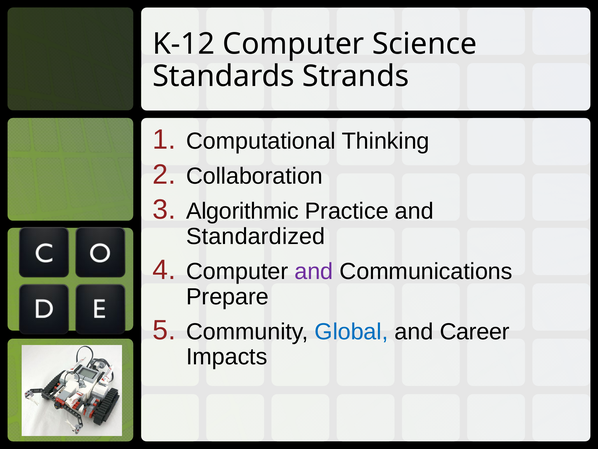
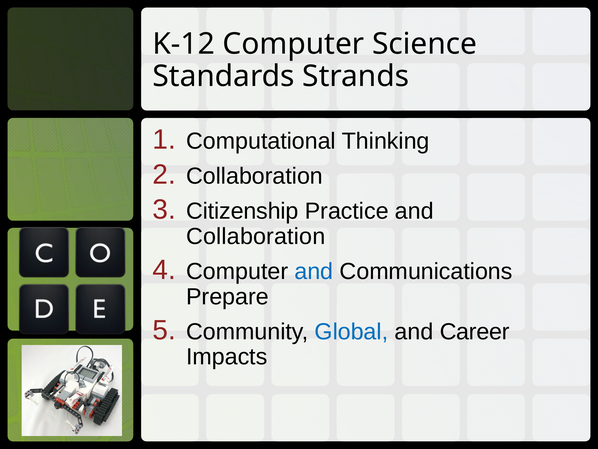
Algorithmic: Algorithmic -> Citizenship
Standardized at (256, 236): Standardized -> Collaboration
and at (314, 271) colour: purple -> blue
